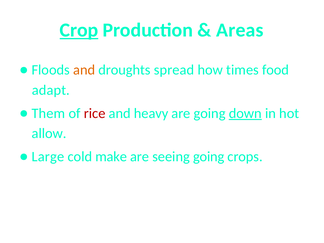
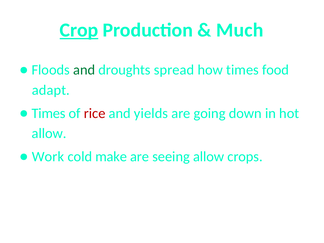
Areas: Areas -> Much
and at (84, 70) colour: orange -> green
Them at (48, 113): Them -> Times
heavy: heavy -> yields
down underline: present -> none
Large: Large -> Work
seeing going: going -> allow
